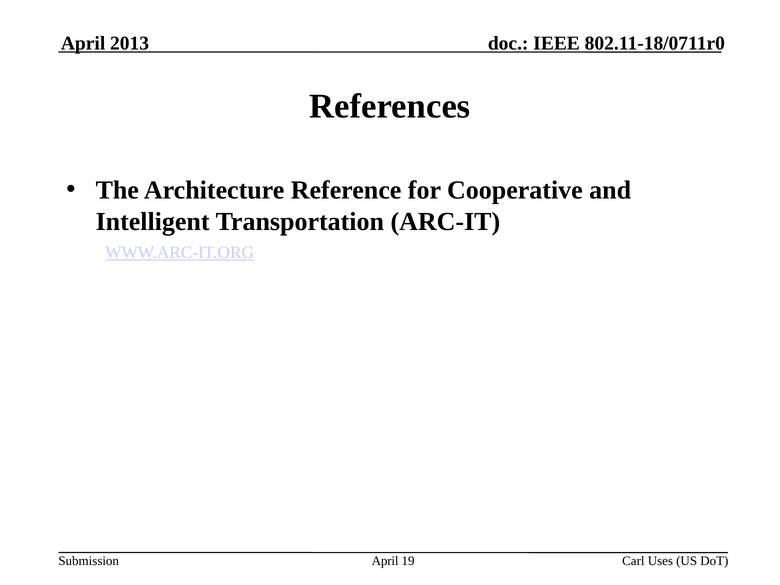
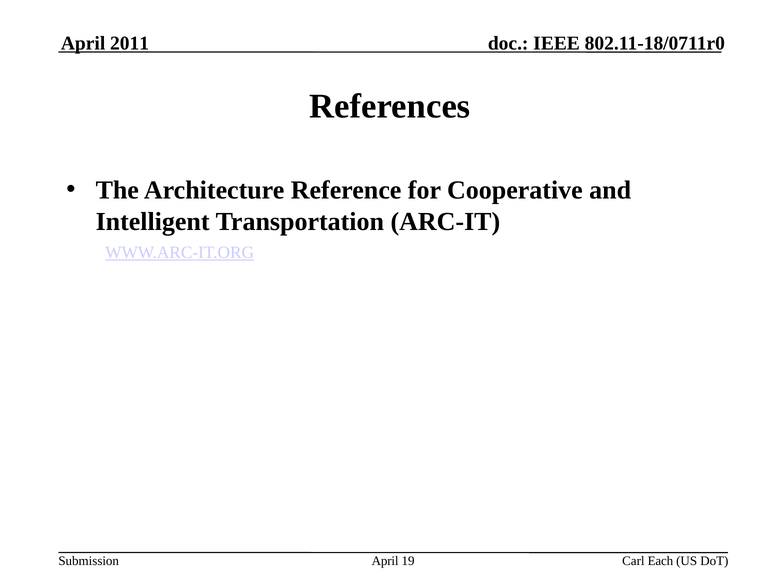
2013: 2013 -> 2011
Uses: Uses -> Each
